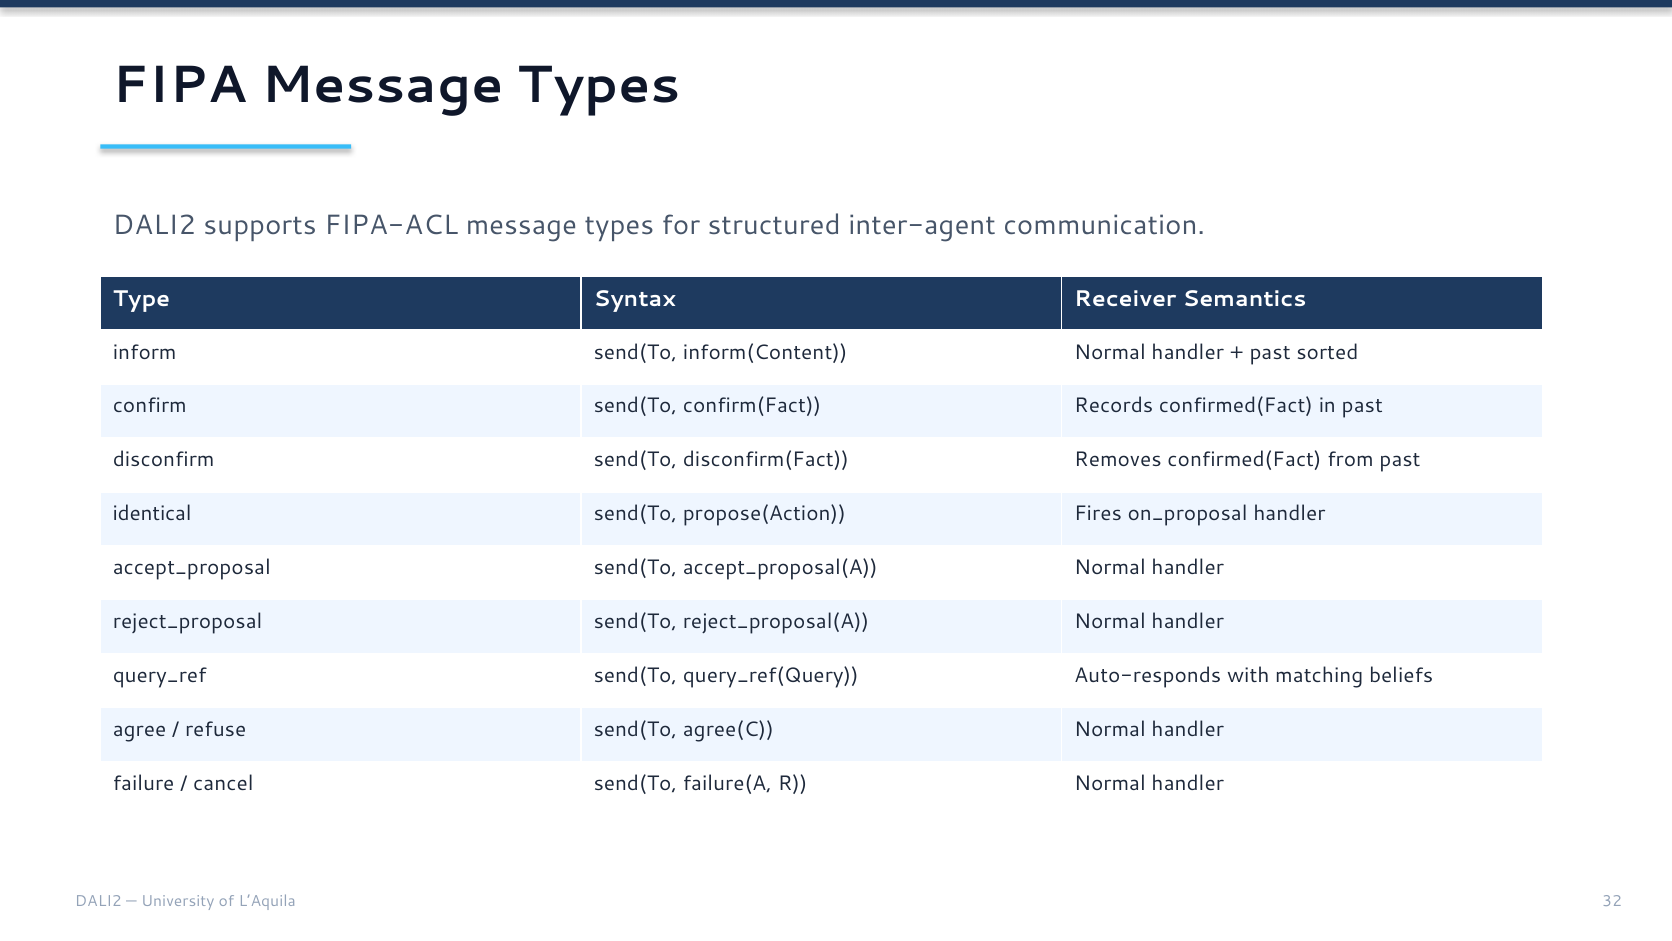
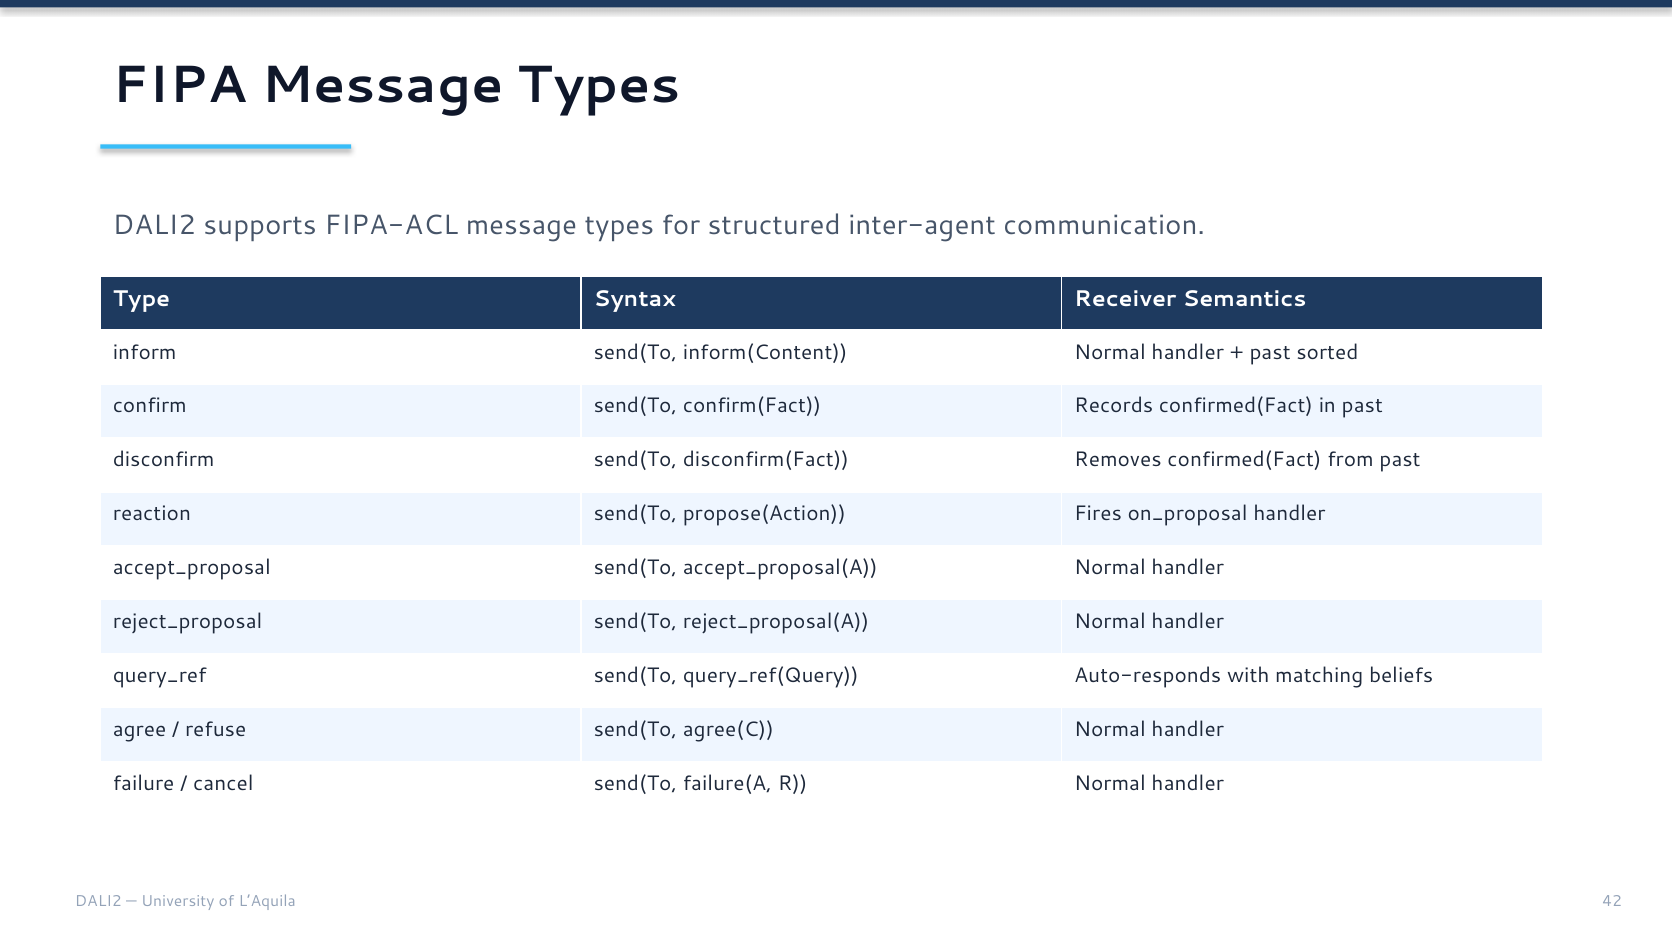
identical: identical -> reaction
32: 32 -> 42
